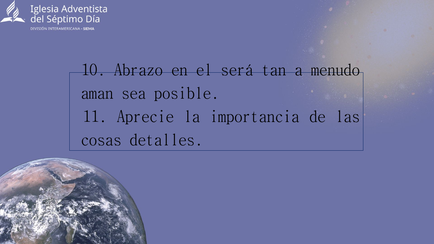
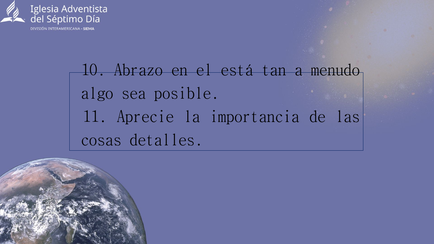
será: será -> está
aman: aman -> algo
